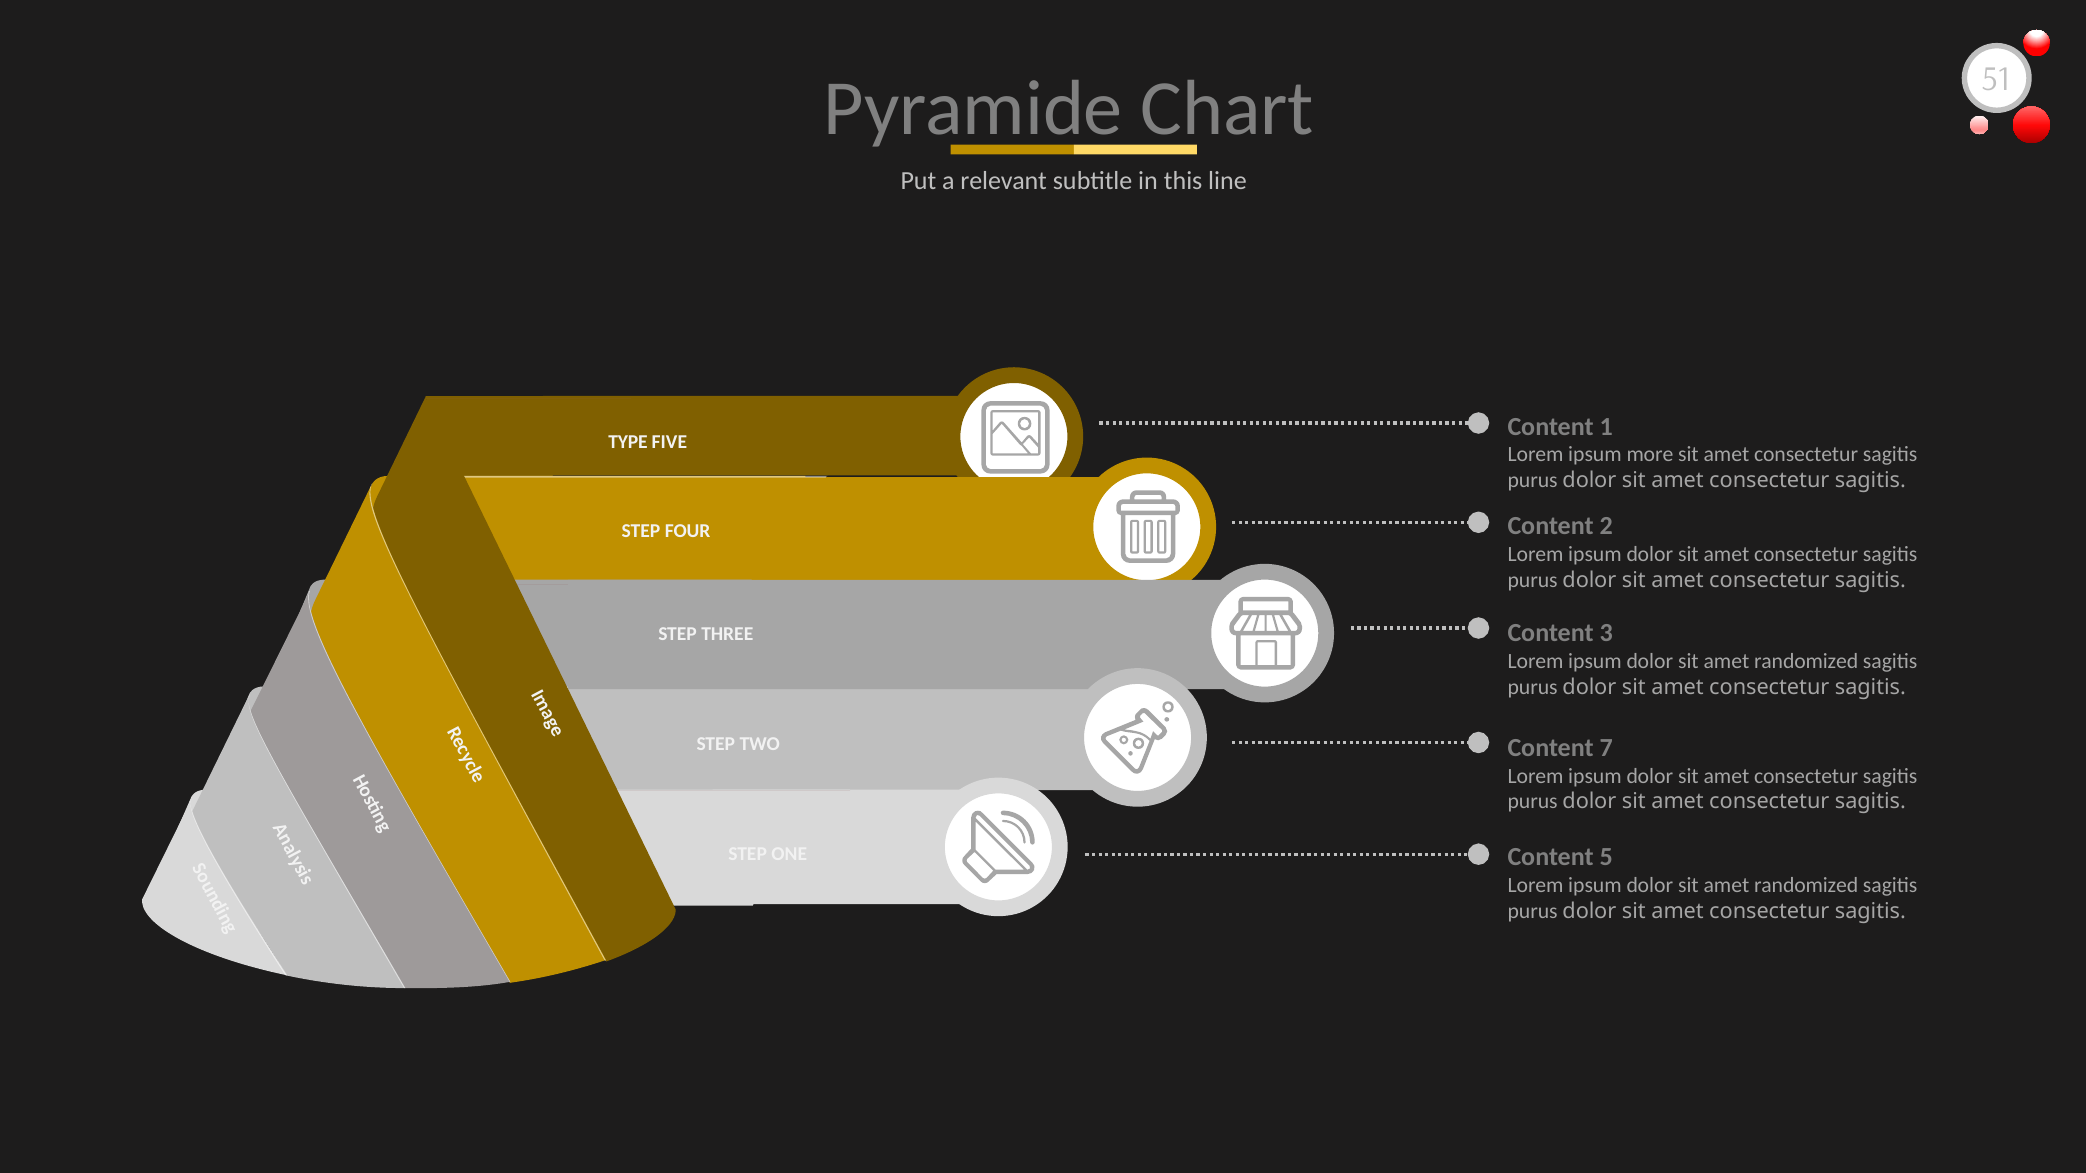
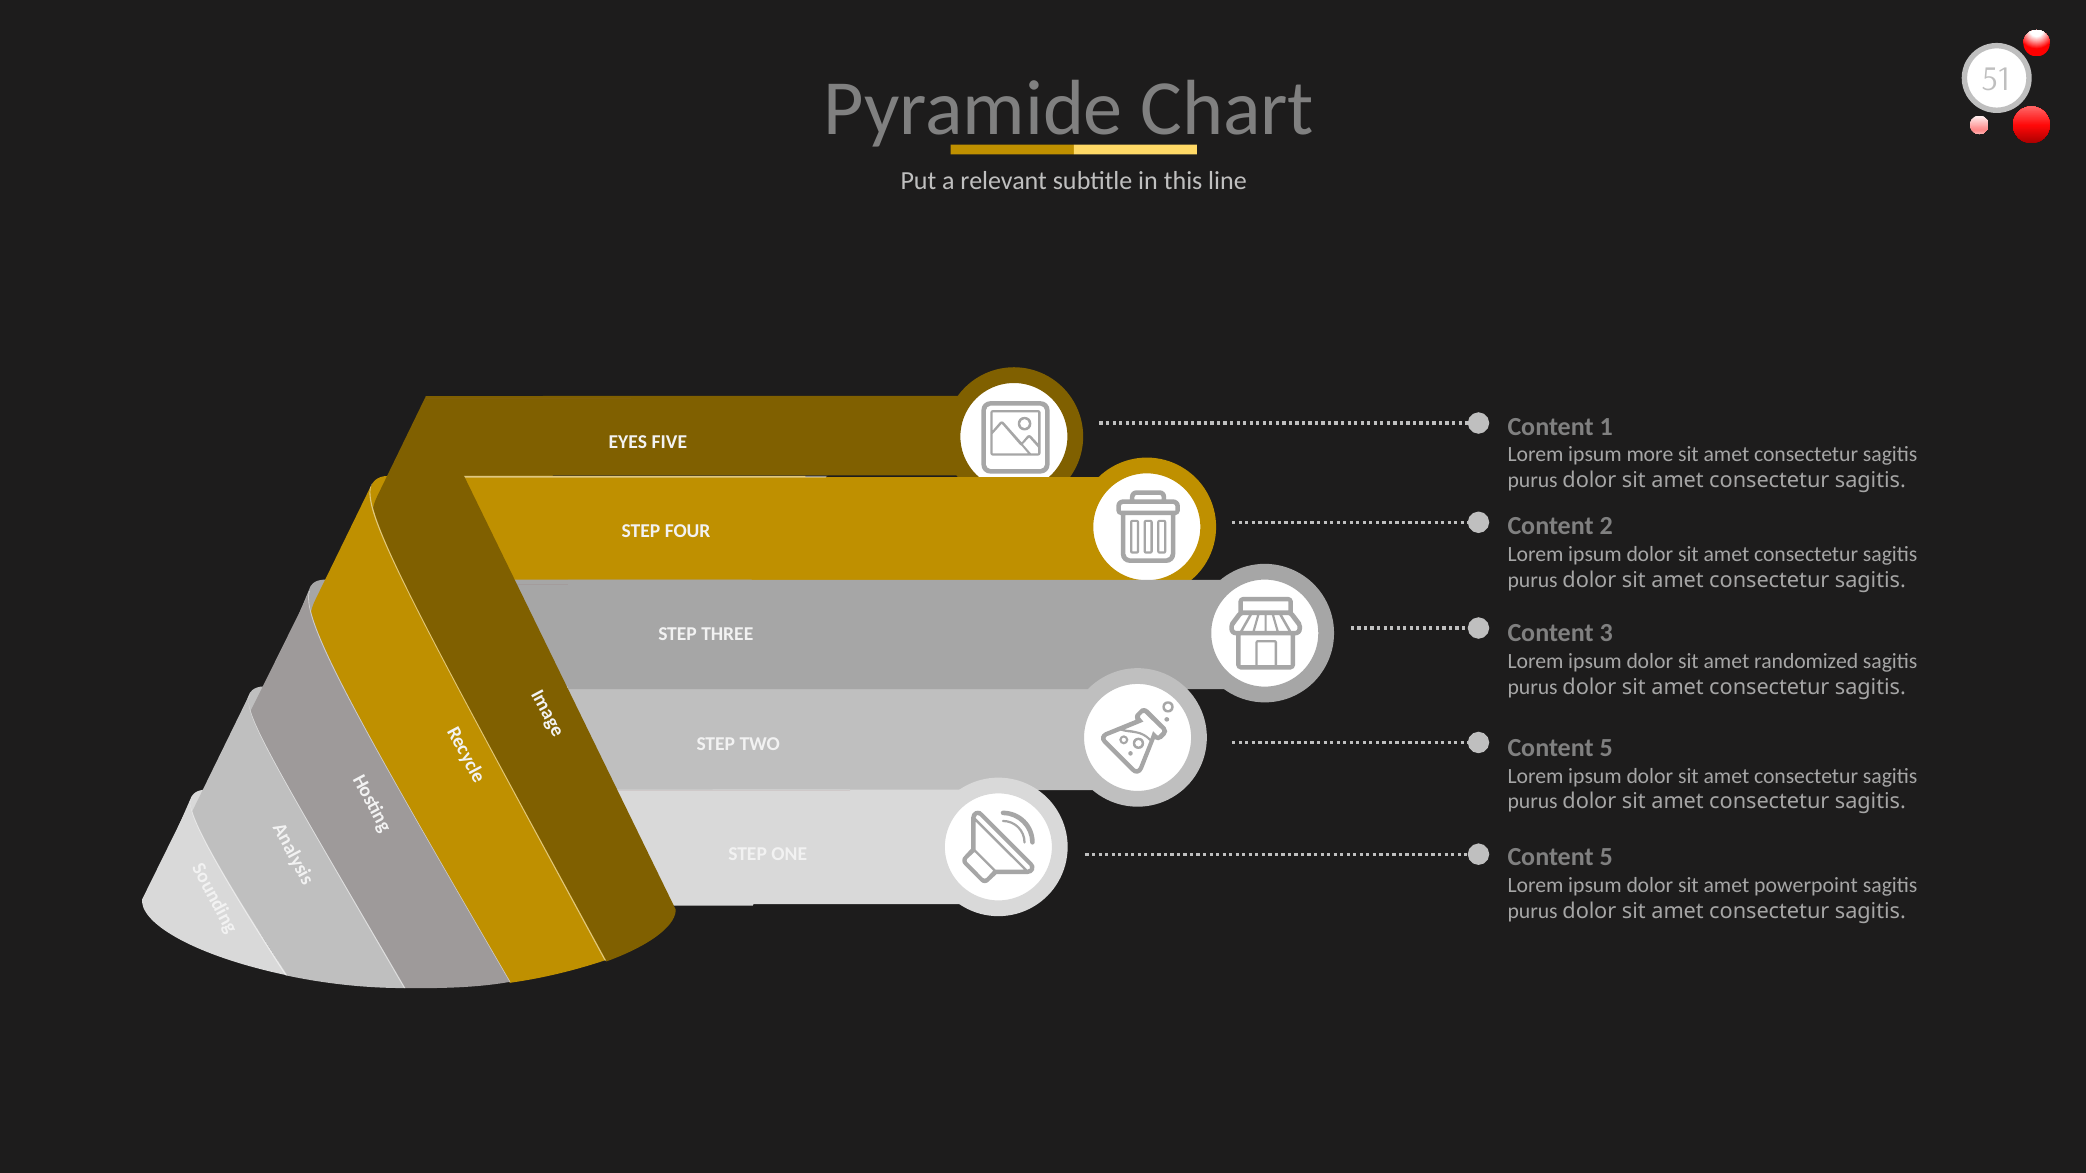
TYPE: TYPE -> EYES
7 at (1606, 748): 7 -> 5
randomized at (1806, 885): randomized -> powerpoint
